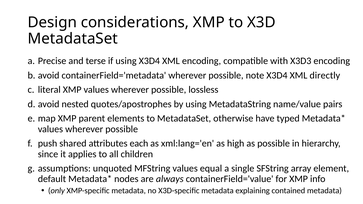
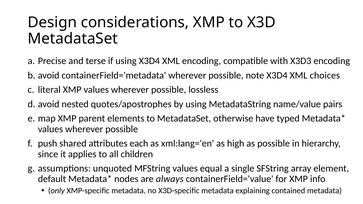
directly: directly -> choices
